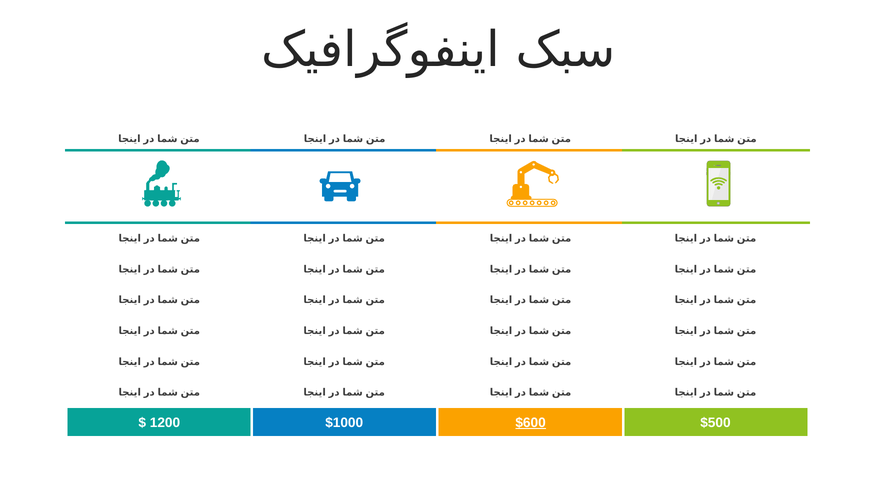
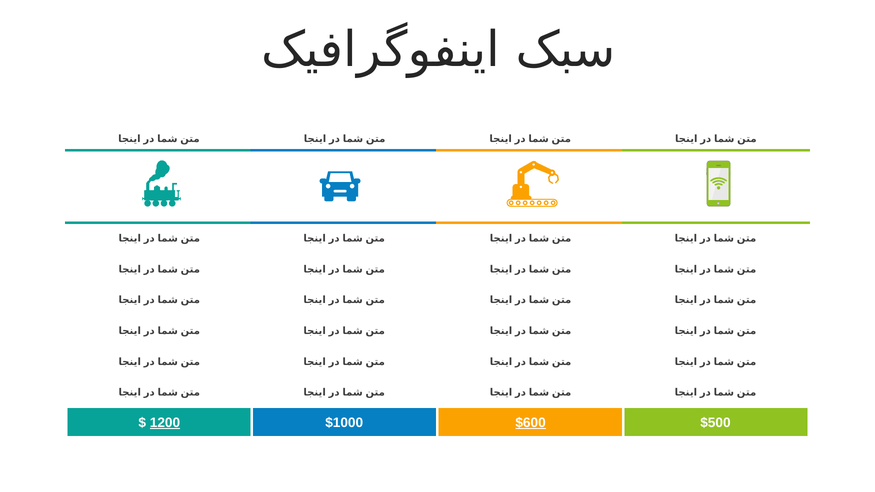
1200 underline: none -> present
